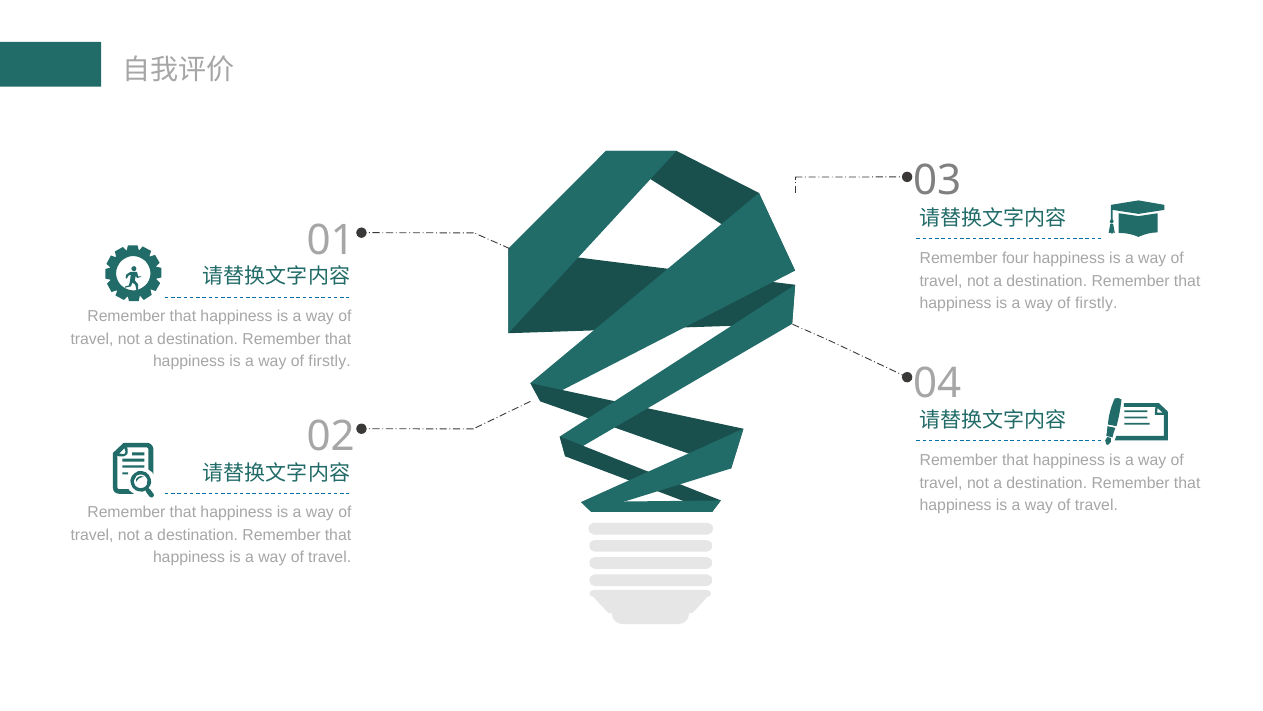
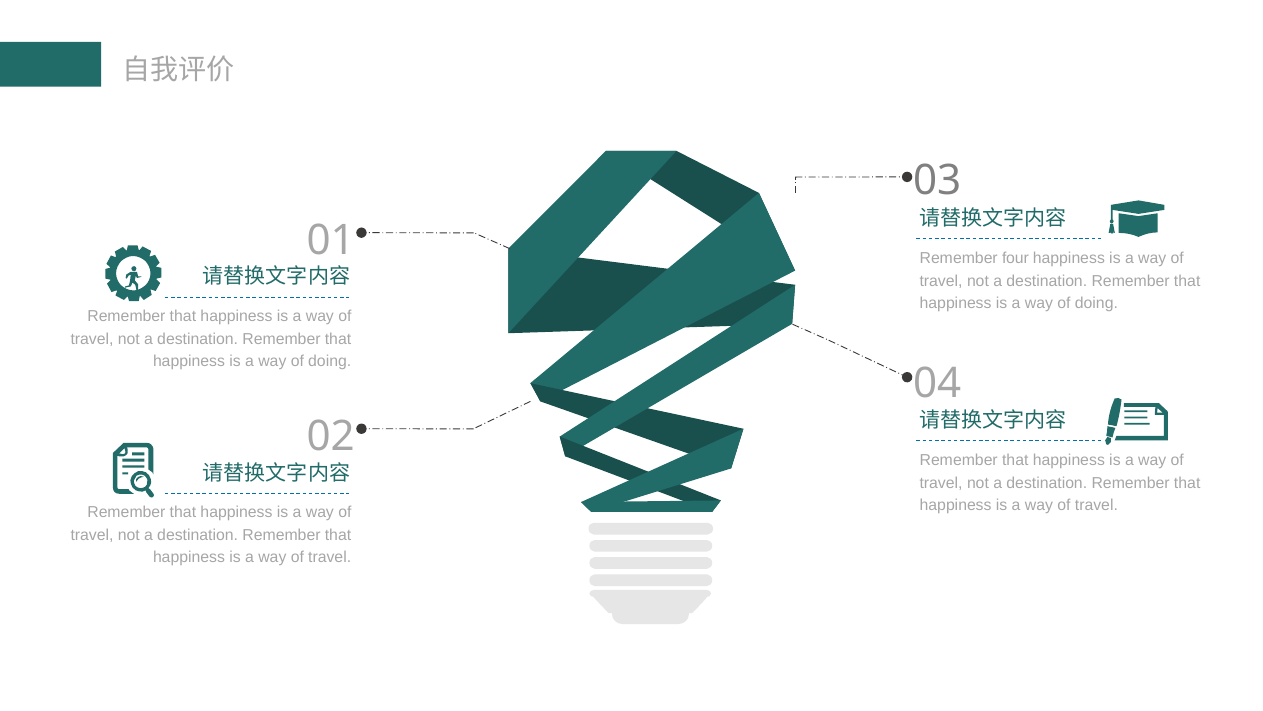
firstly at (1096, 303): firstly -> doing
firstly at (330, 361): firstly -> doing
